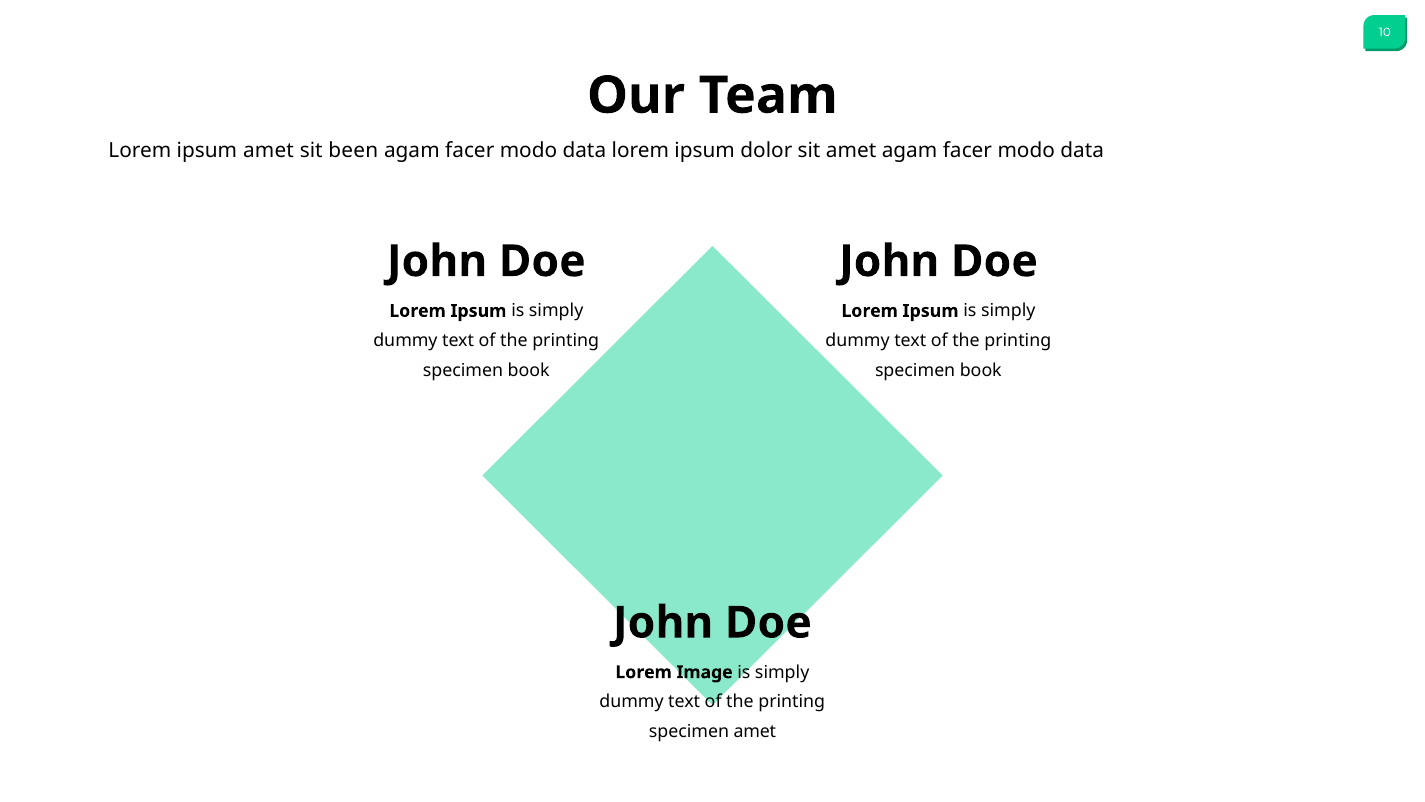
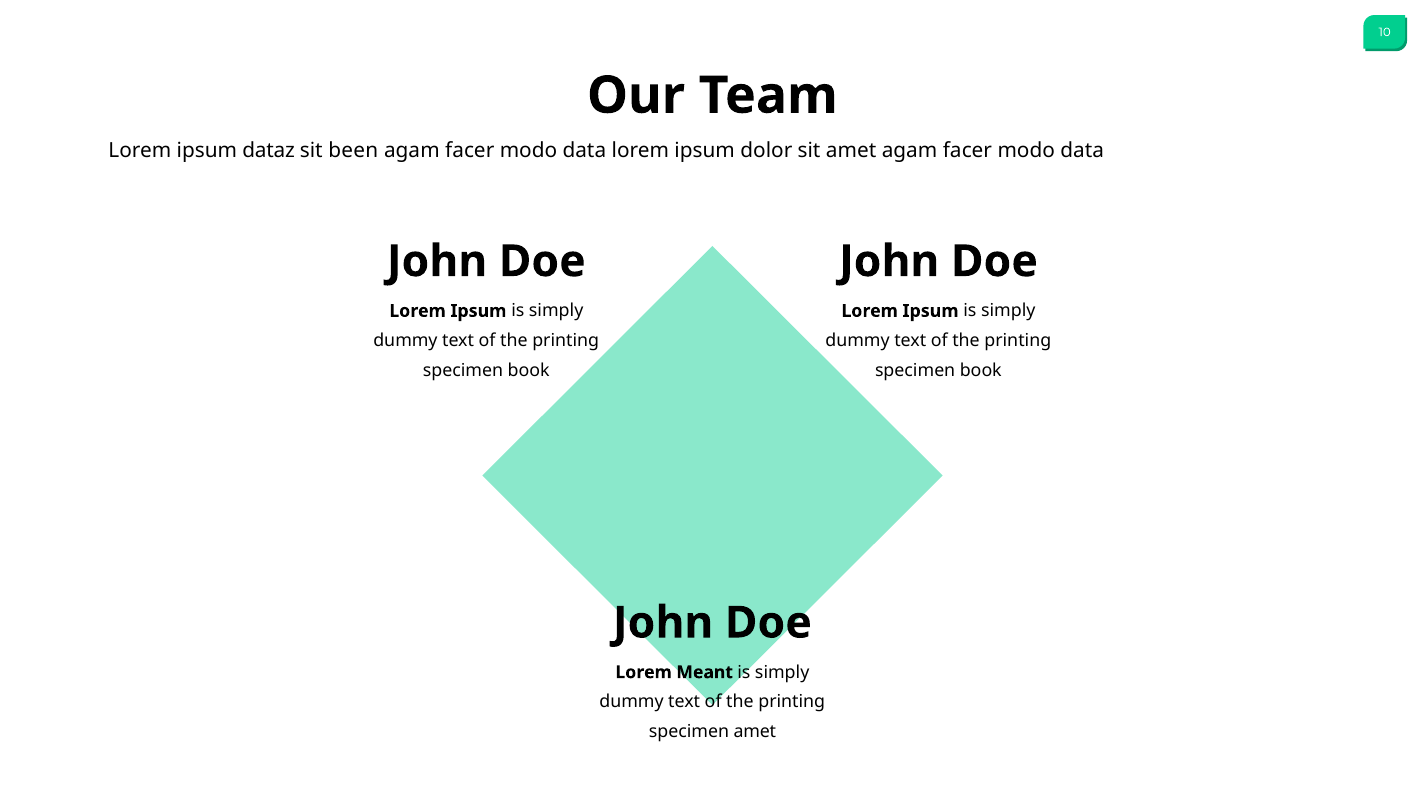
ipsum amet: amet -> dataz
Image: Image -> Meant
